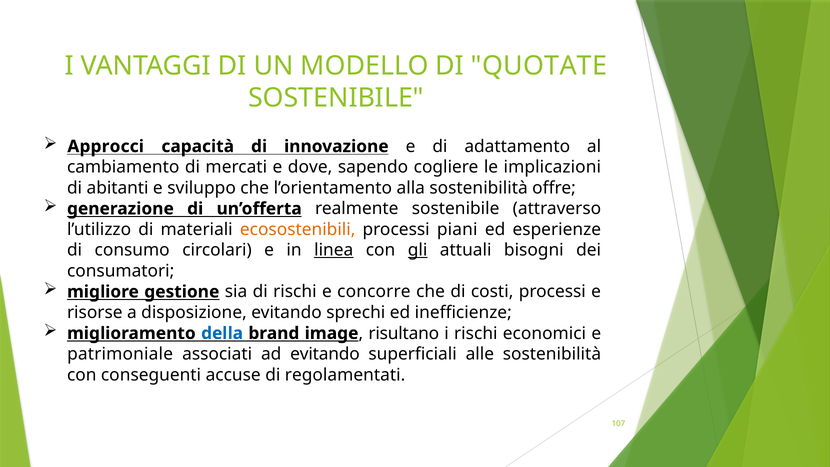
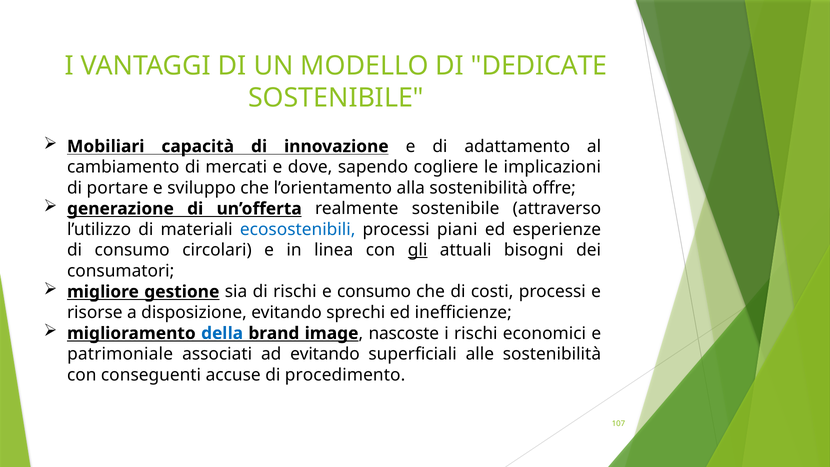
QUOTATE: QUOTATE -> DEDICATE
Approcci: Approcci -> Mobiliari
abitanti: abitanti -> portare
ecosostenibili colour: orange -> blue
linea underline: present -> none
e concorre: concorre -> consumo
risultano: risultano -> nascoste
regolamentati: regolamentati -> procedimento
